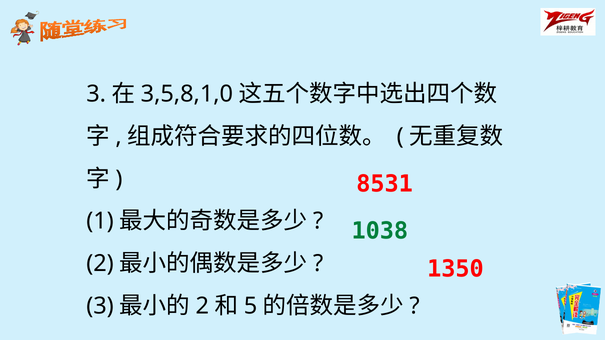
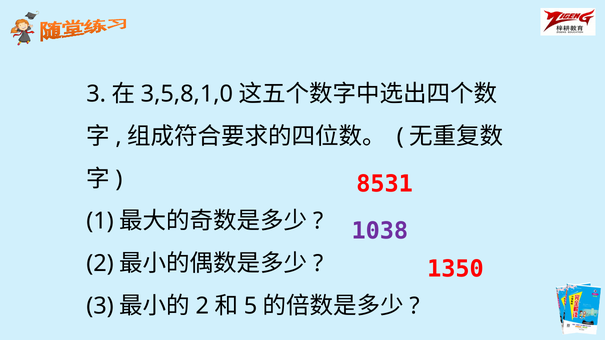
1038 colour: green -> purple
